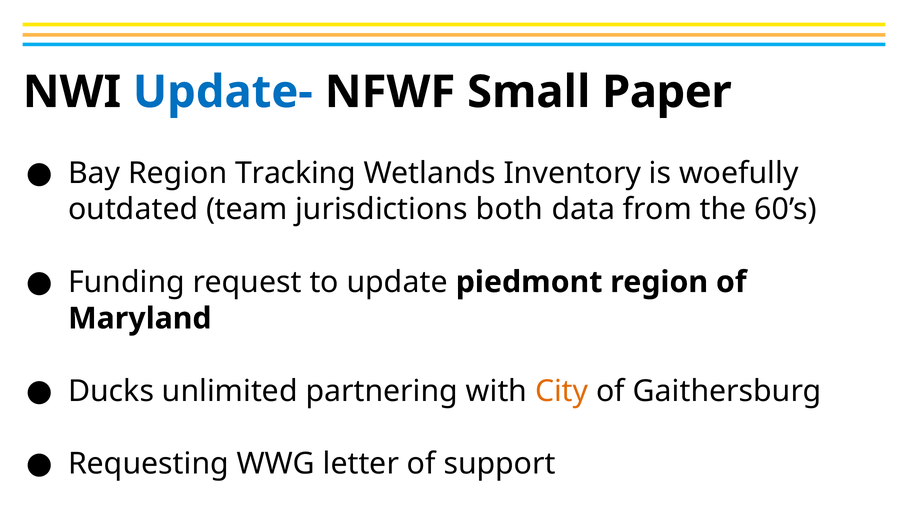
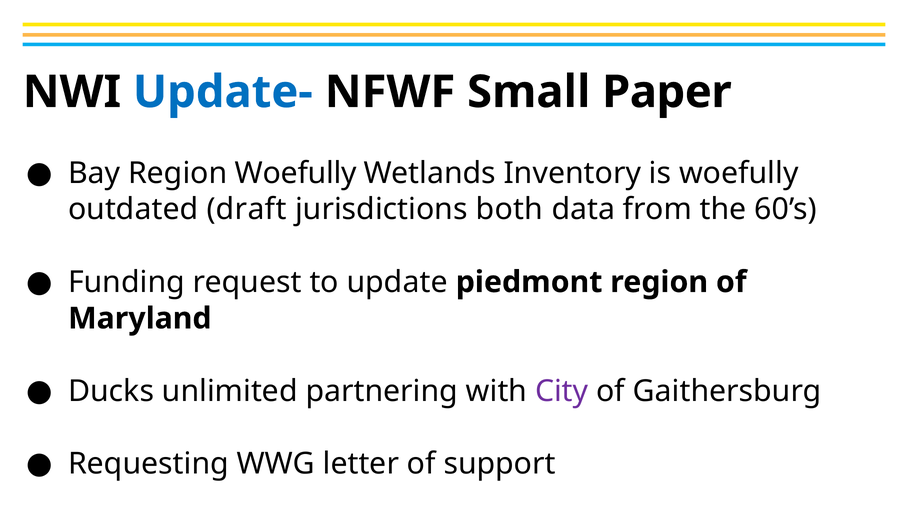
Region Tracking: Tracking -> Woefully
team: team -> draft
City colour: orange -> purple
